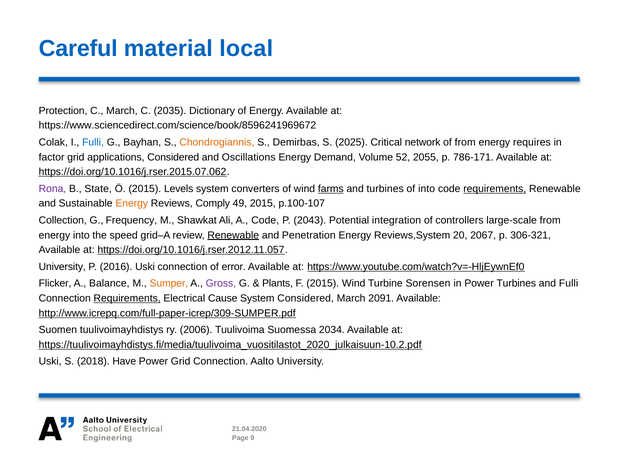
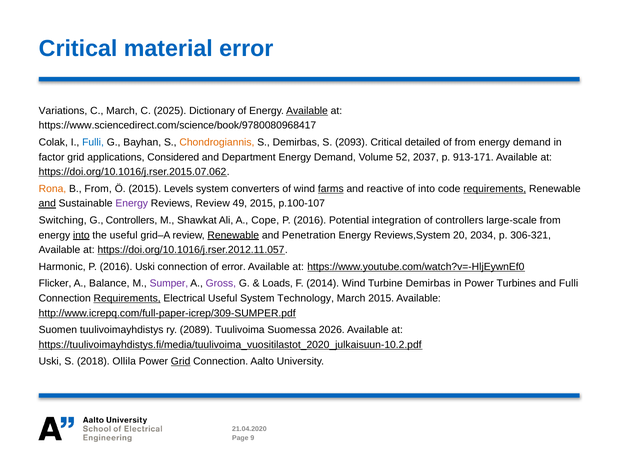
Careful at (78, 49): Careful -> Critical
material local: local -> error
Protection: Protection -> Variations
2035: 2035 -> 2025
Available at (307, 111) underline: none -> present
https://www.sciencedirect.com/science/book/8596241969672: https://www.sciencedirect.com/science/book/8596241969672 -> https://www.sciencedirect.com/science/book/9780080968417
2025: 2025 -> 2093
network: network -> detailed
requires at (532, 142): requires -> demand
Oscillations: Oscillations -> Department
2055: 2055 -> 2037
786-171: 786-171 -> 913-171
Rona colour: purple -> orange
B State: State -> From
and turbines: turbines -> reactive
and at (47, 204) underline: none -> present
Energy at (132, 204) colour: orange -> purple
Reviews Comply: Comply -> Review
Collection: Collection -> Switching
G Frequency: Frequency -> Controllers
A Code: Code -> Cope
2043 at (310, 220): 2043 -> 2016
into at (81, 235) underline: none -> present
the speed: speed -> useful
2067: 2067 -> 2034
University at (62, 267): University -> Harmonic
Sumper colour: orange -> purple
Plants: Plants -> Loads
F 2015: 2015 -> 2014
Turbine Sorensen: Sorensen -> Demirbas
Electrical Cause: Cause -> Useful
System Considered: Considered -> Technology
March 2091: 2091 -> 2015
2006: 2006 -> 2089
2034: 2034 -> 2026
Have: Have -> Ollila
Grid at (181, 362) underline: none -> present
